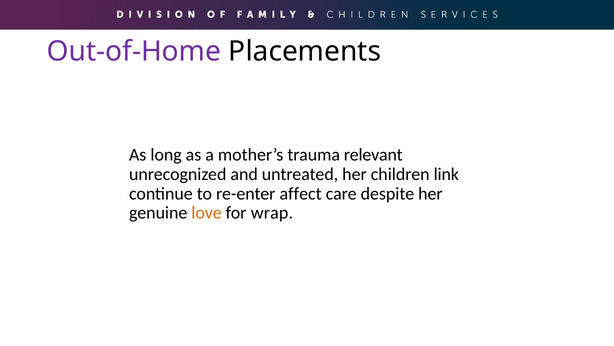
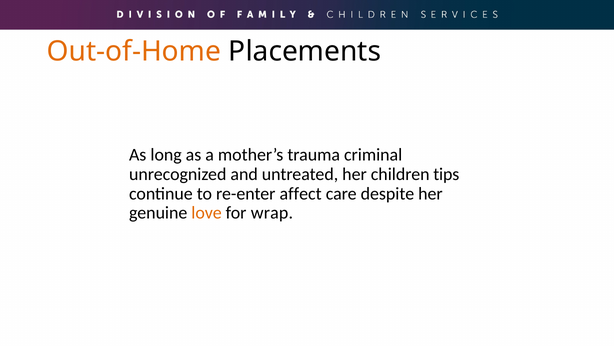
Out-of-Home colour: purple -> orange
relevant: relevant -> criminal
link: link -> tips
